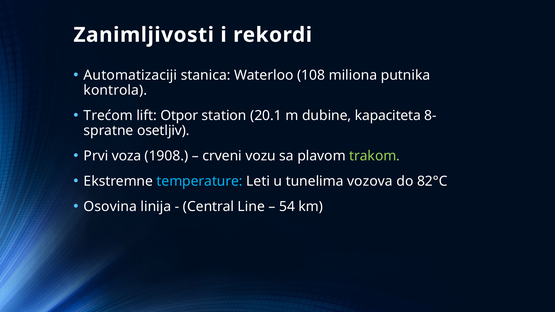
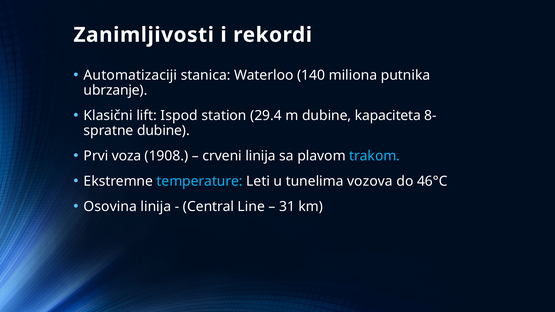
108: 108 -> 140
kontrola: kontrola -> ubrzanje
Trećom: Trećom -> Klasični
Otpor: Otpor -> Ispod
20.1: 20.1 -> 29.4
osetljiv at (163, 131): osetljiv -> dubine
crveni vozu: vozu -> linija
trakom colour: light green -> light blue
82°C: 82°C -> 46°C
54: 54 -> 31
